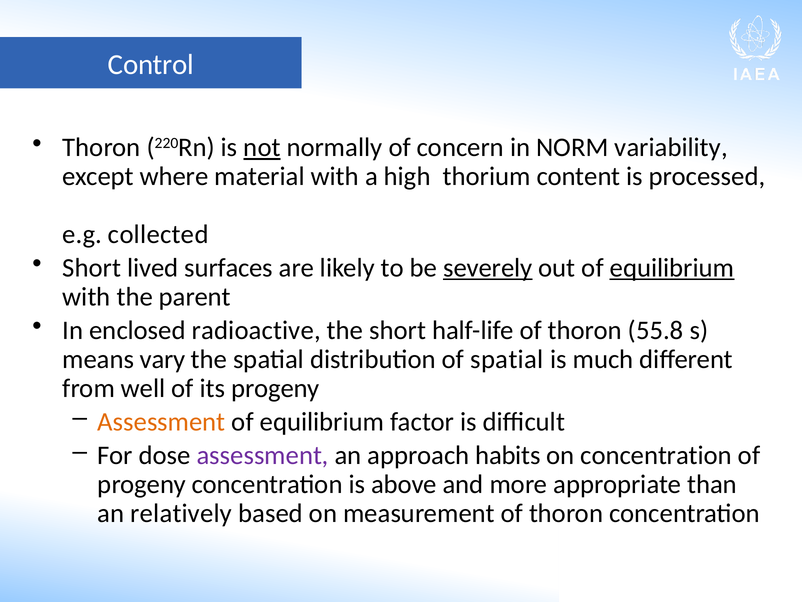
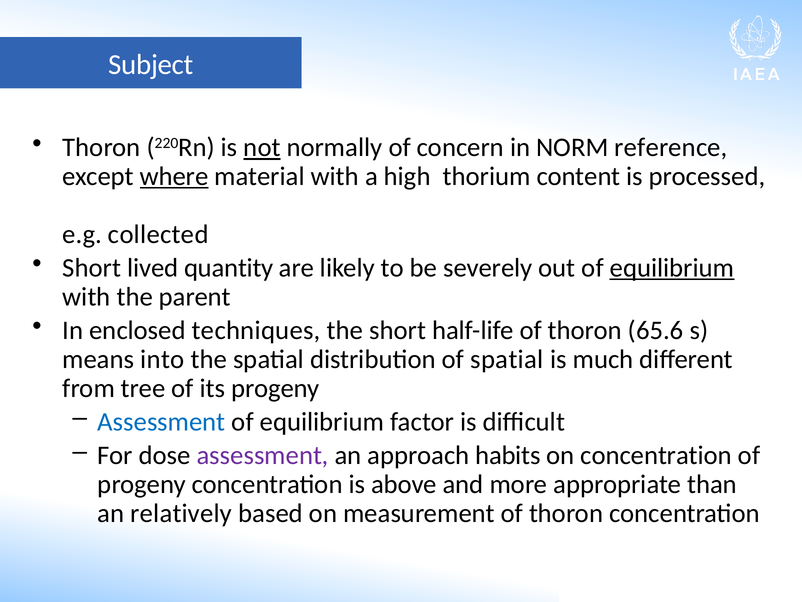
Control: Control -> Subject
variability: variability -> reference
where underline: none -> present
surfaces: surfaces -> quantity
severely underline: present -> none
radioactive: radioactive -> techniques
55.8: 55.8 -> 65.6
vary: vary -> into
well: well -> tree
Assessment at (161, 422) colour: orange -> blue
